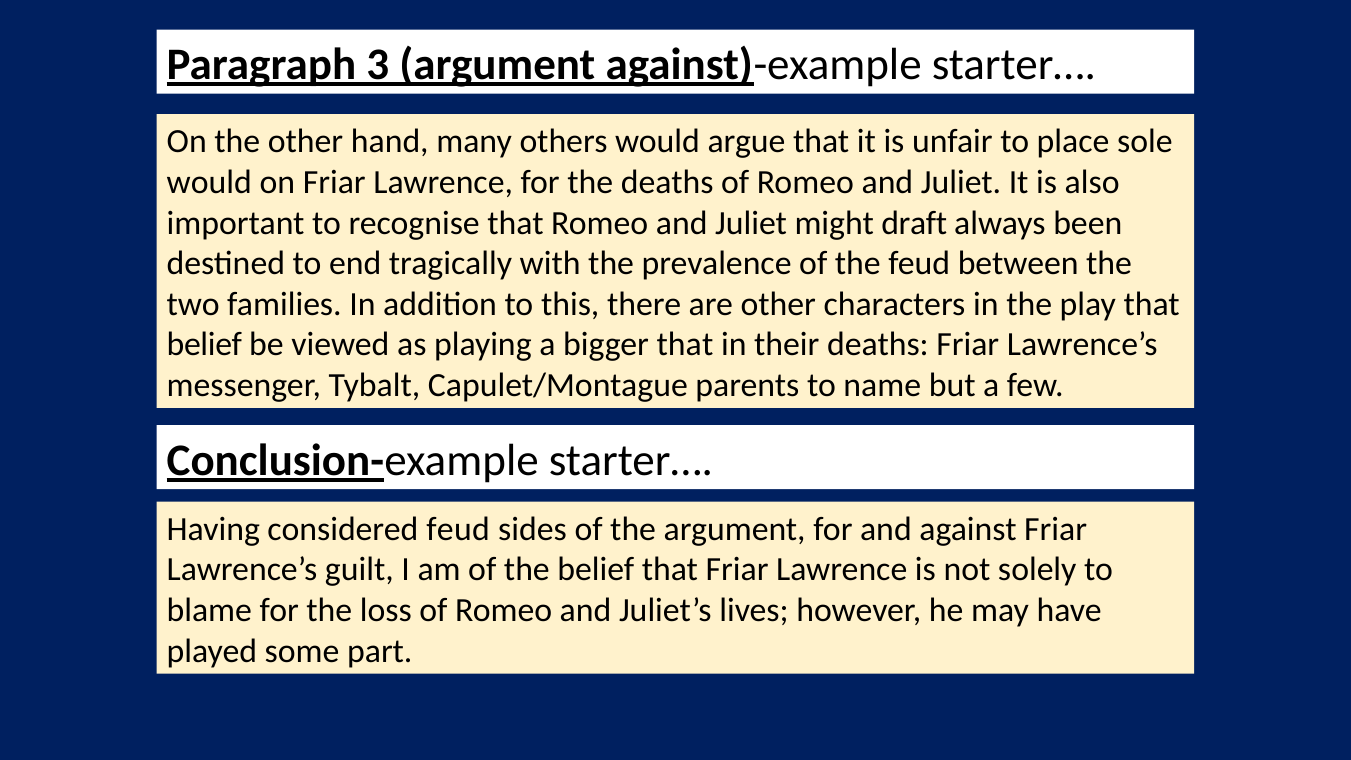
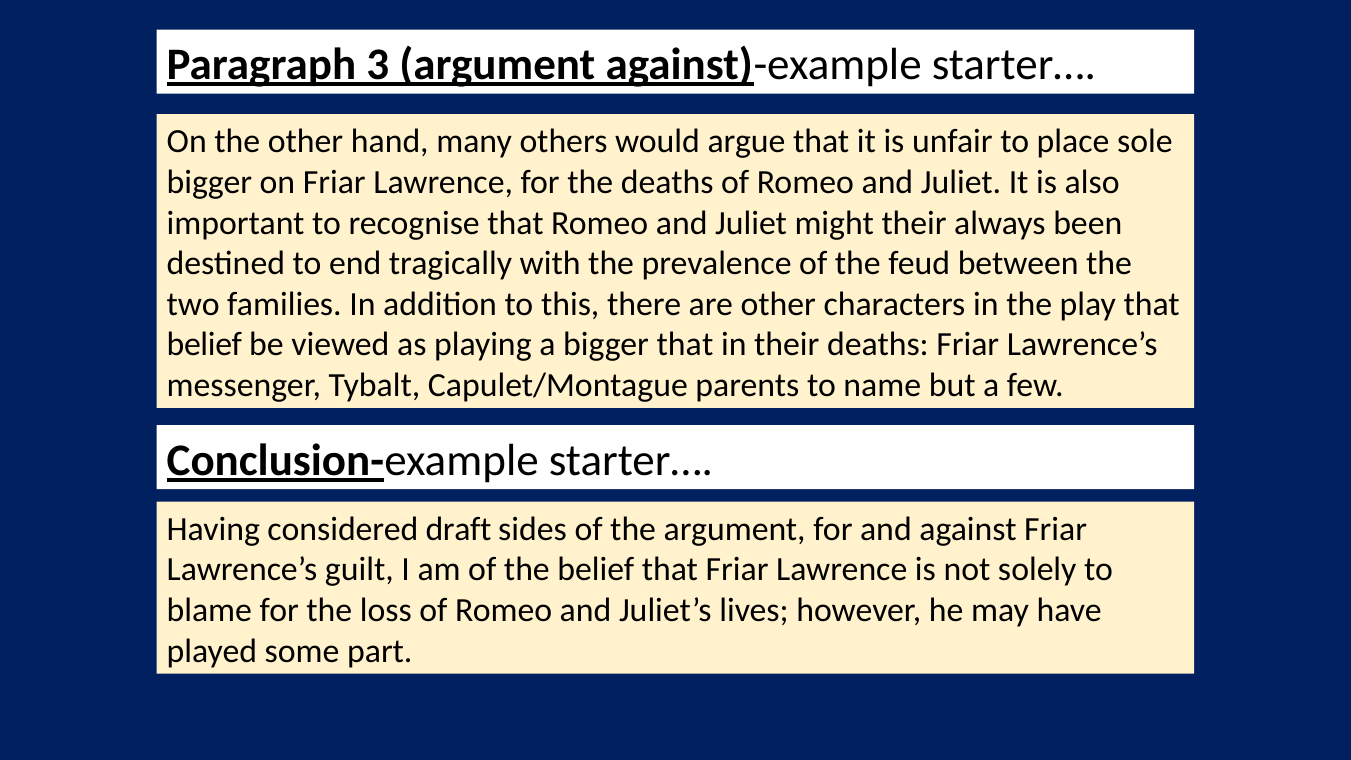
would at (209, 182): would -> bigger
might draft: draft -> their
considered feud: feud -> draft
